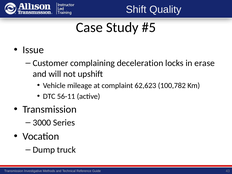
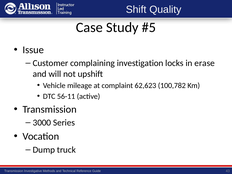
deceleration: deceleration -> investigation
